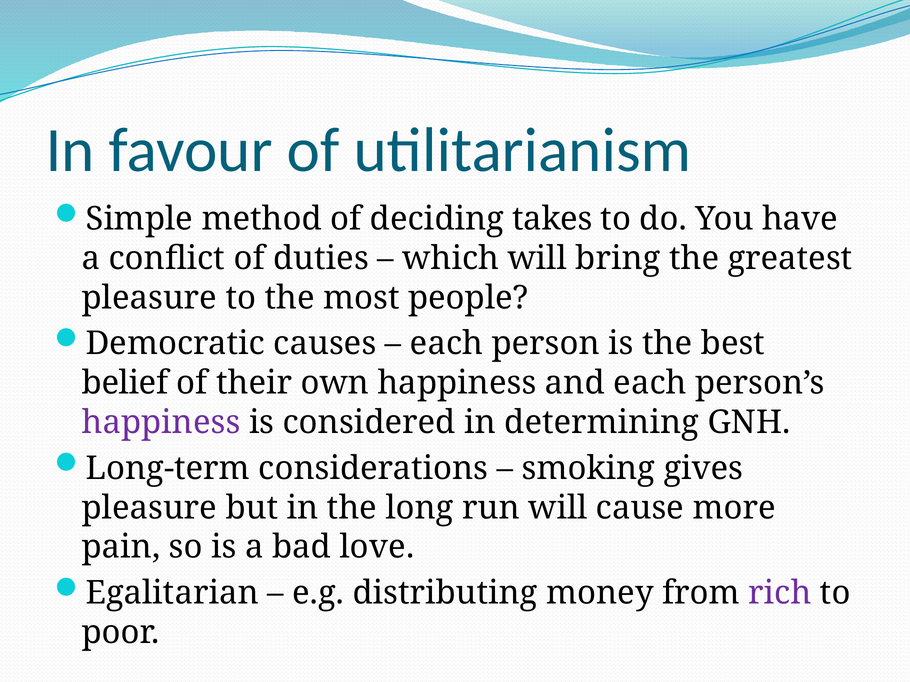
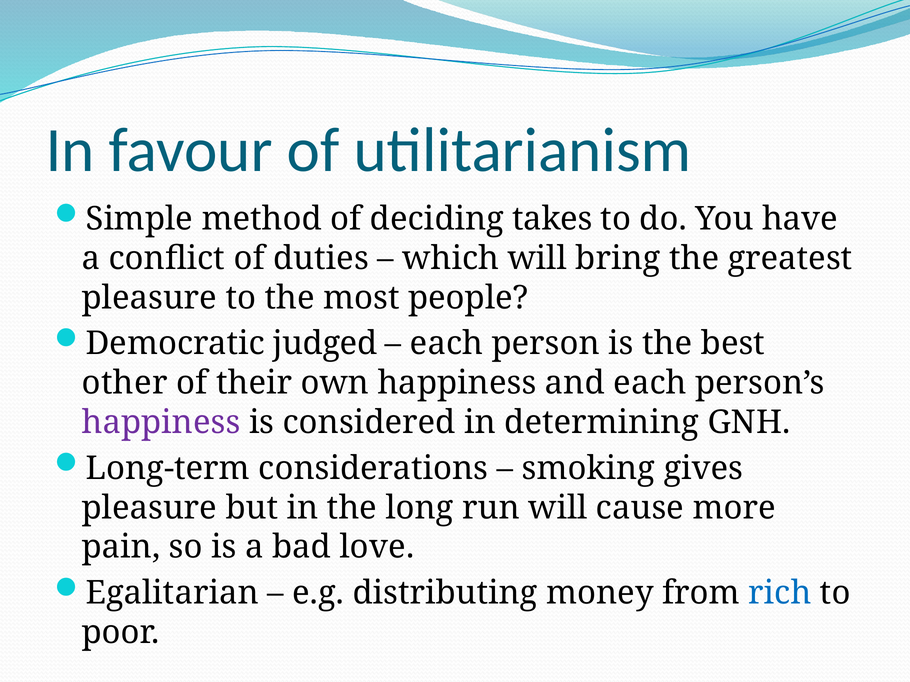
causes: causes -> judged
belief: belief -> other
rich colour: purple -> blue
